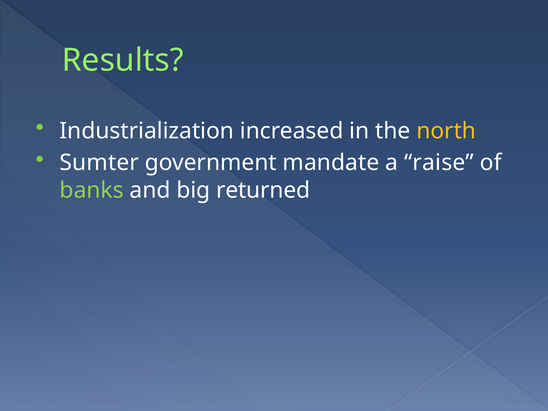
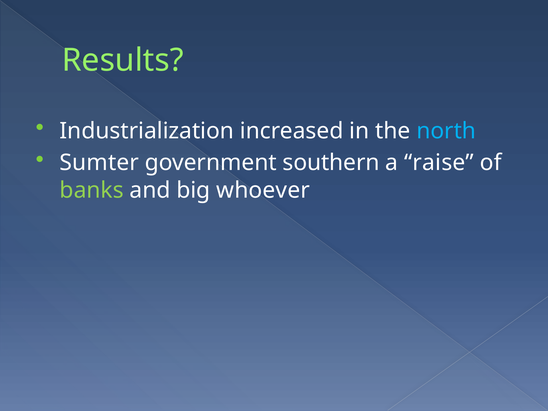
north colour: yellow -> light blue
mandate: mandate -> southern
returned: returned -> whoever
